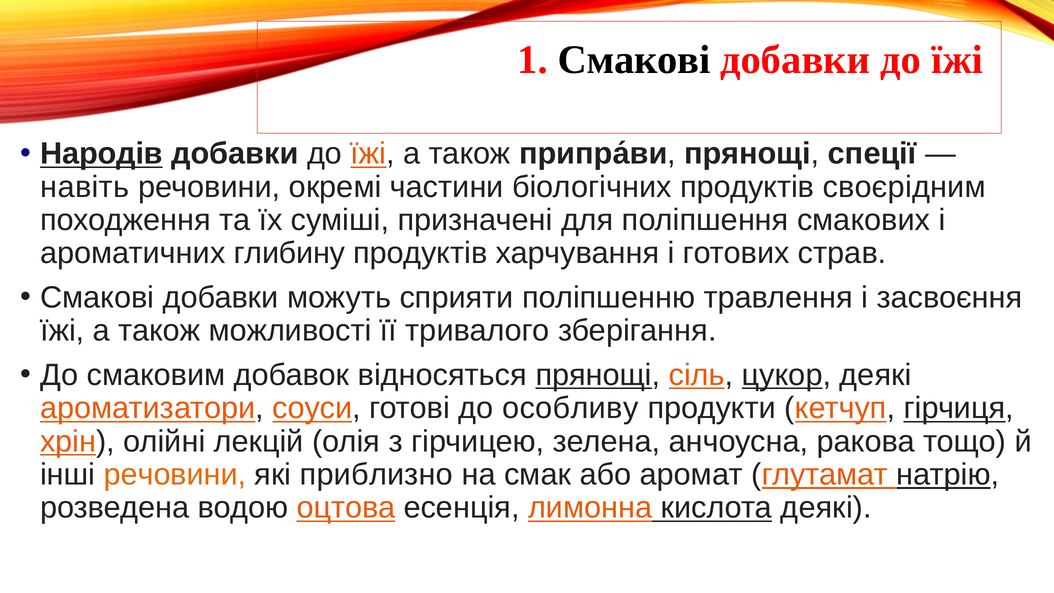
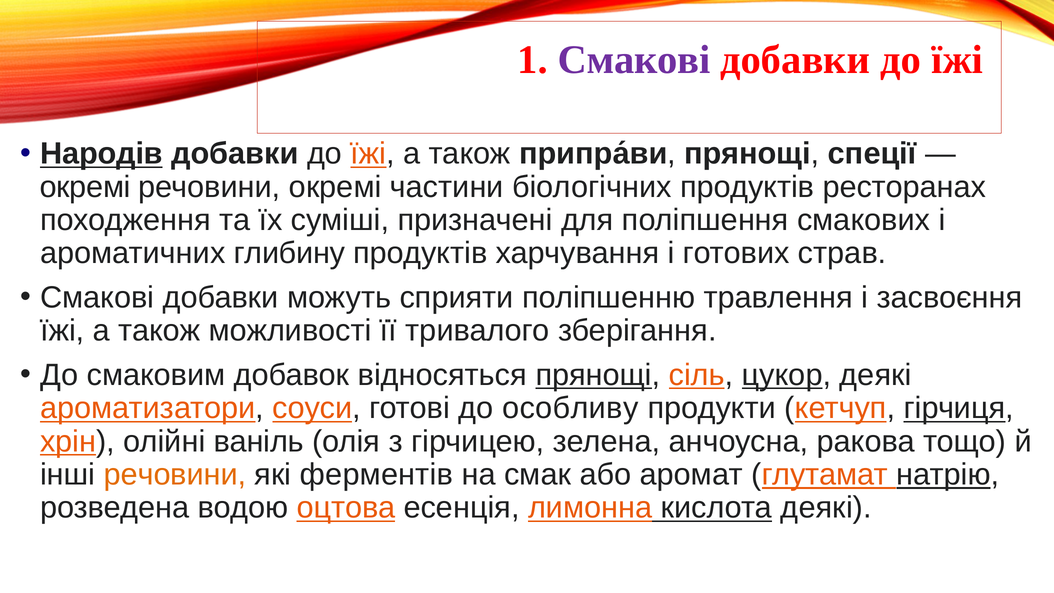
Смакові at (634, 60) colour: black -> purple
навіть at (85, 187): навіть -> окремі
своєрідним: своєрідним -> ресторанах
лекцій: лекцій -> ваніль
приблизно: приблизно -> ферментів
